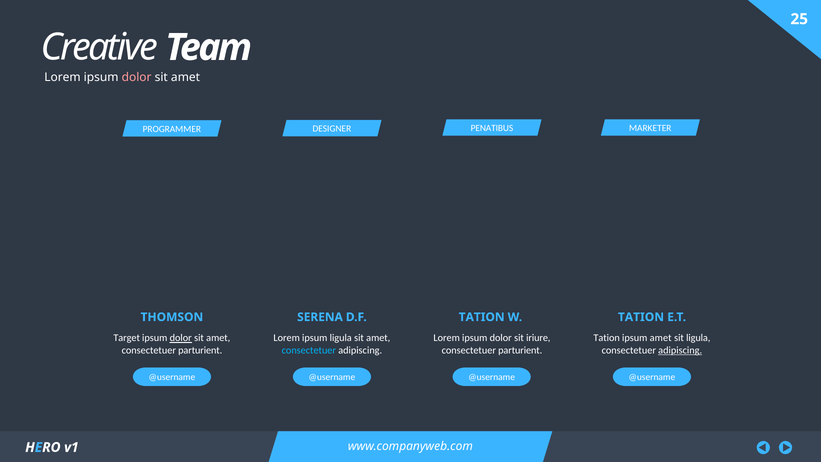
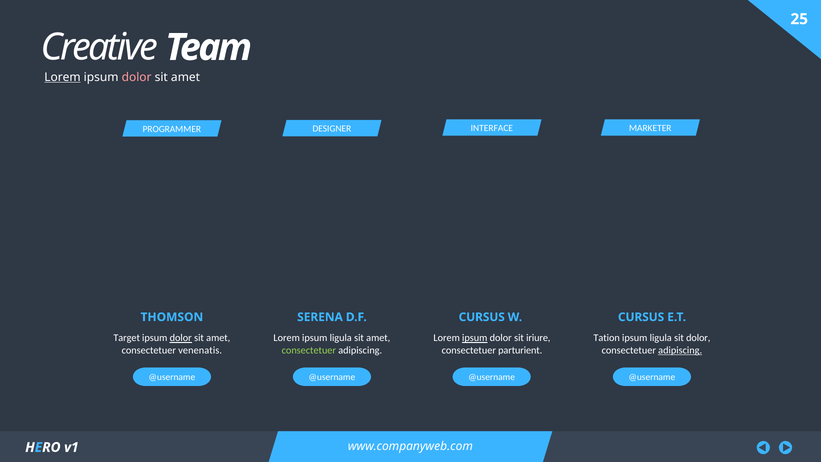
Lorem at (62, 77) underline: none -> present
PENATIBUS: PENATIBUS -> INTERFACE
TATION at (482, 317): TATION -> CURSUS
TATION at (641, 317): TATION -> CURSUS
ipsum at (475, 338) underline: none -> present
amet at (661, 338): amet -> ligula
sit ligula: ligula -> dolor
parturient at (200, 350): parturient -> venenatis
consectetuer at (309, 350) colour: light blue -> light green
